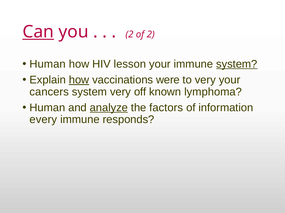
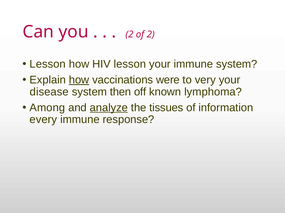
Can underline: present -> none
Human at (48, 64): Human -> Lesson
system at (237, 64) underline: present -> none
cancers: cancers -> disease
system very: very -> then
Human at (47, 108): Human -> Among
factors: factors -> tissues
responds: responds -> response
